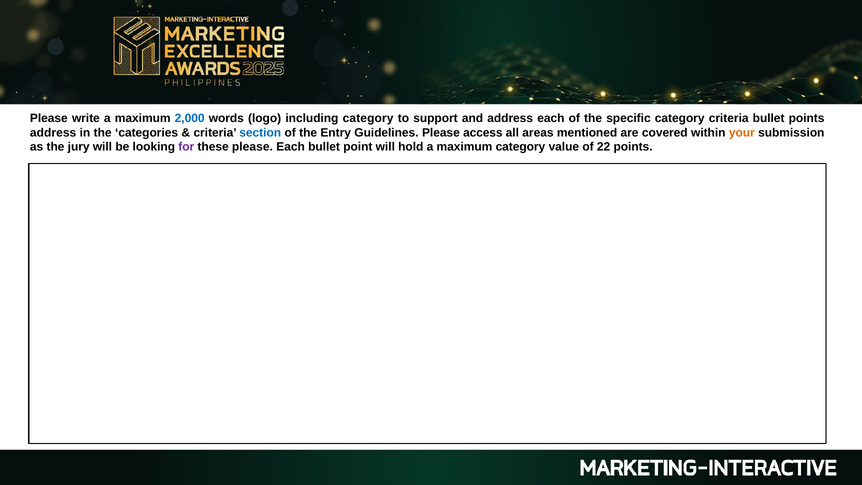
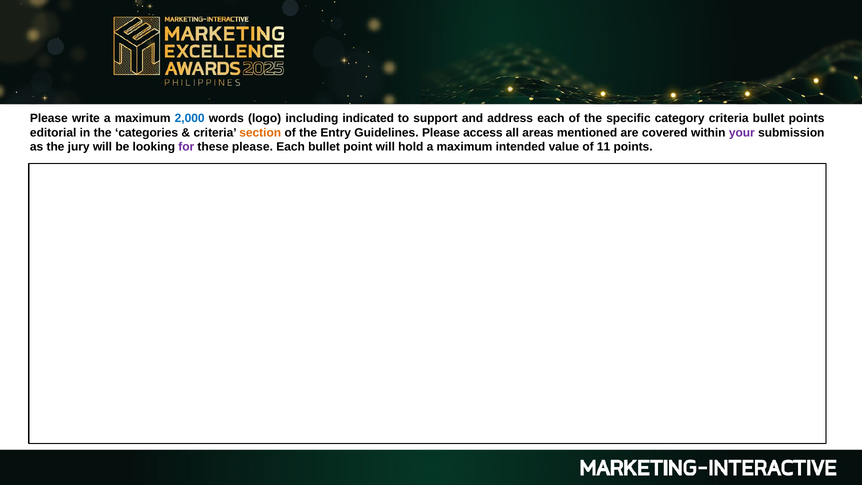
including category: category -> indicated
address at (53, 133): address -> editorial
section colour: blue -> orange
your colour: orange -> purple
maximum category: category -> intended
22: 22 -> 11
